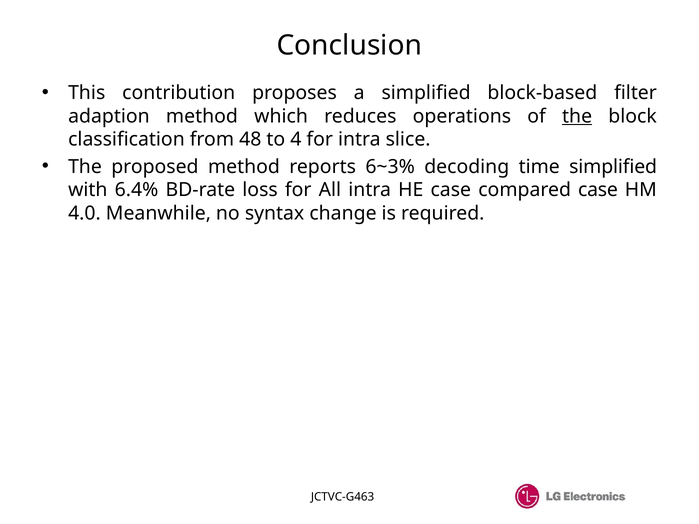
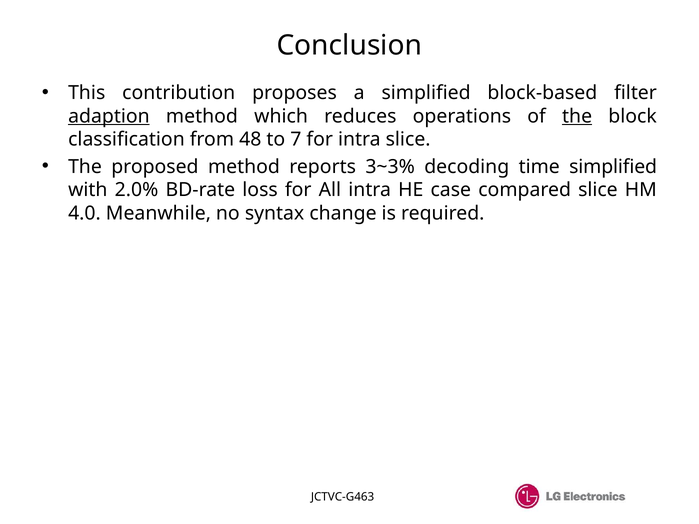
adaption underline: none -> present
4: 4 -> 7
6~3%: 6~3% -> 3~3%
6.4%: 6.4% -> 2.0%
compared case: case -> slice
